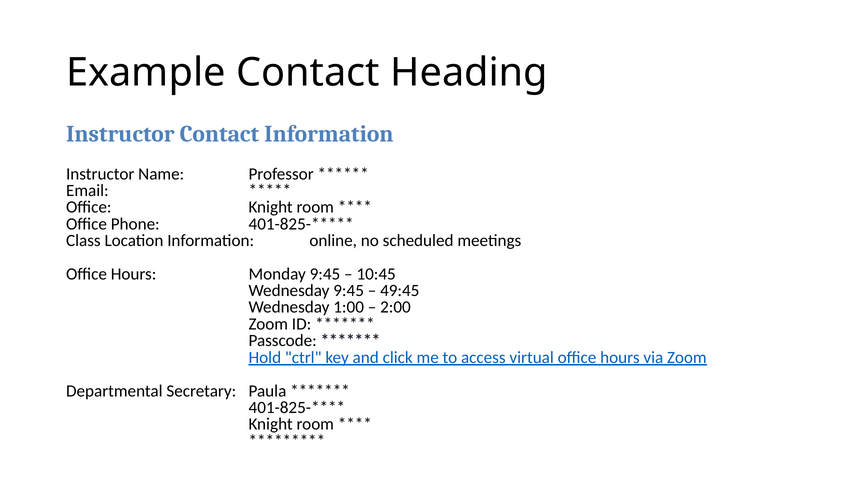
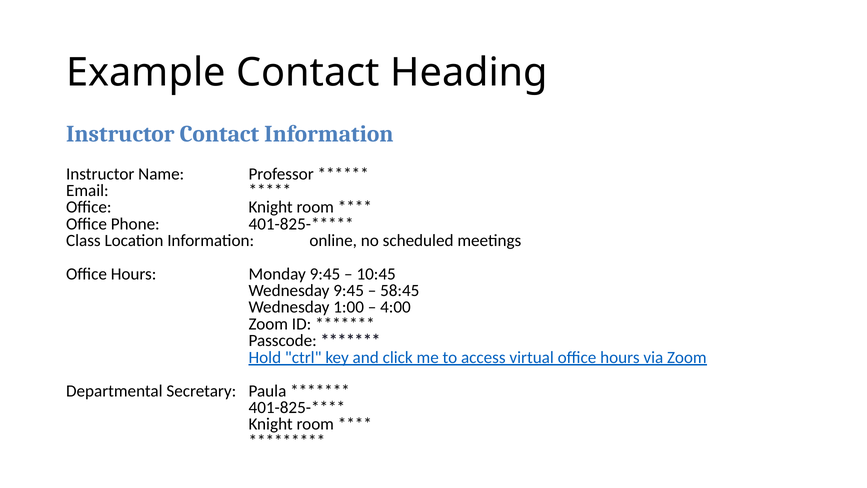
49:45: 49:45 -> 58:45
2:00: 2:00 -> 4:00
